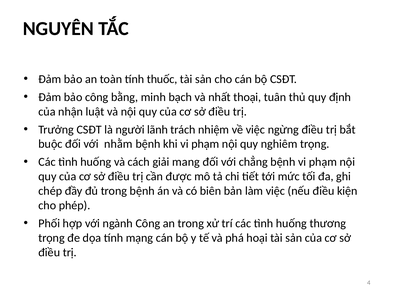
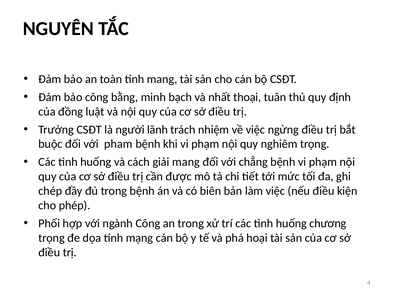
tính thuốc: thuốc -> mang
nhận: nhận -> đồng
nhằm: nhằm -> pham
thương: thương -> chương
